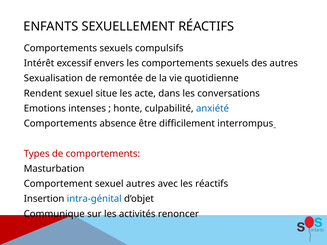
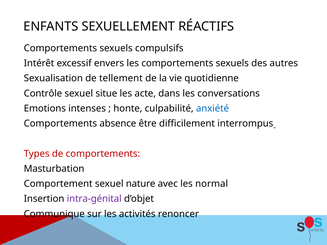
remontée: remontée -> tellement
Rendent: Rendent -> Contrôle
sexuel autres: autres -> nature
les réactifs: réactifs -> normal
intra-génital colour: blue -> purple
